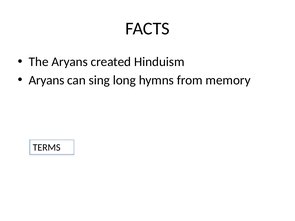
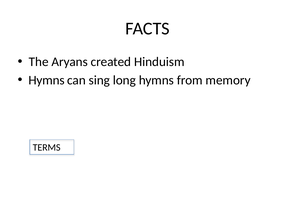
Aryans at (47, 80): Aryans -> Hymns
